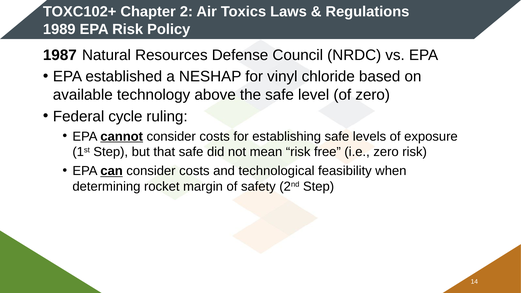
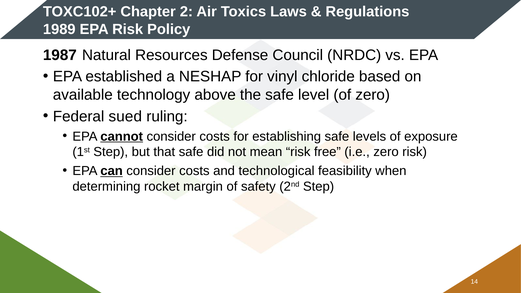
cycle: cycle -> sued
